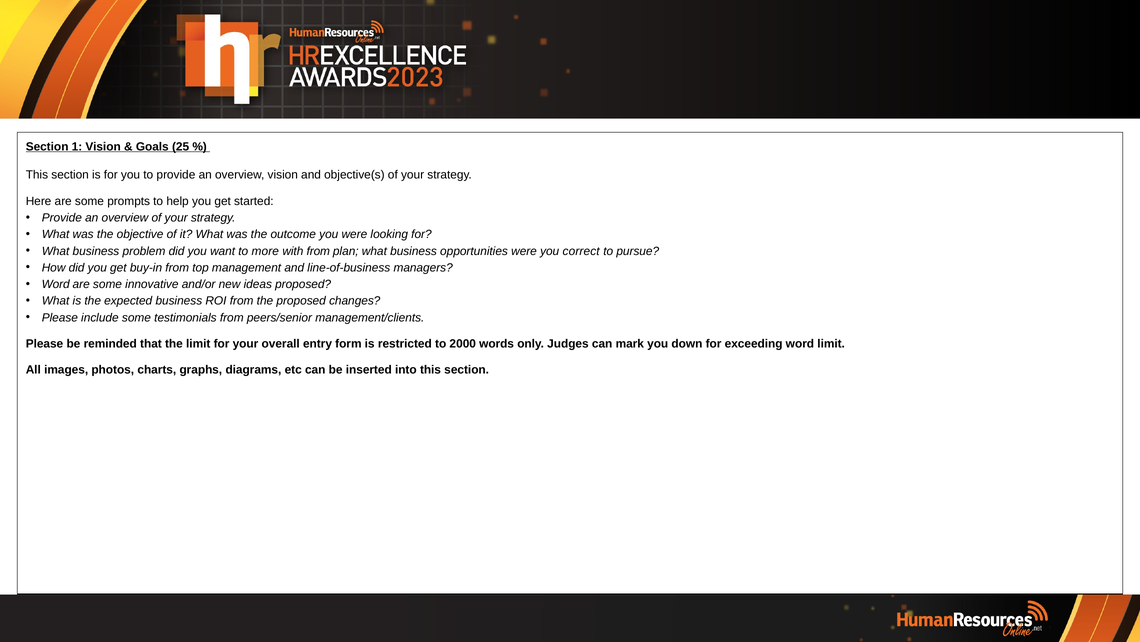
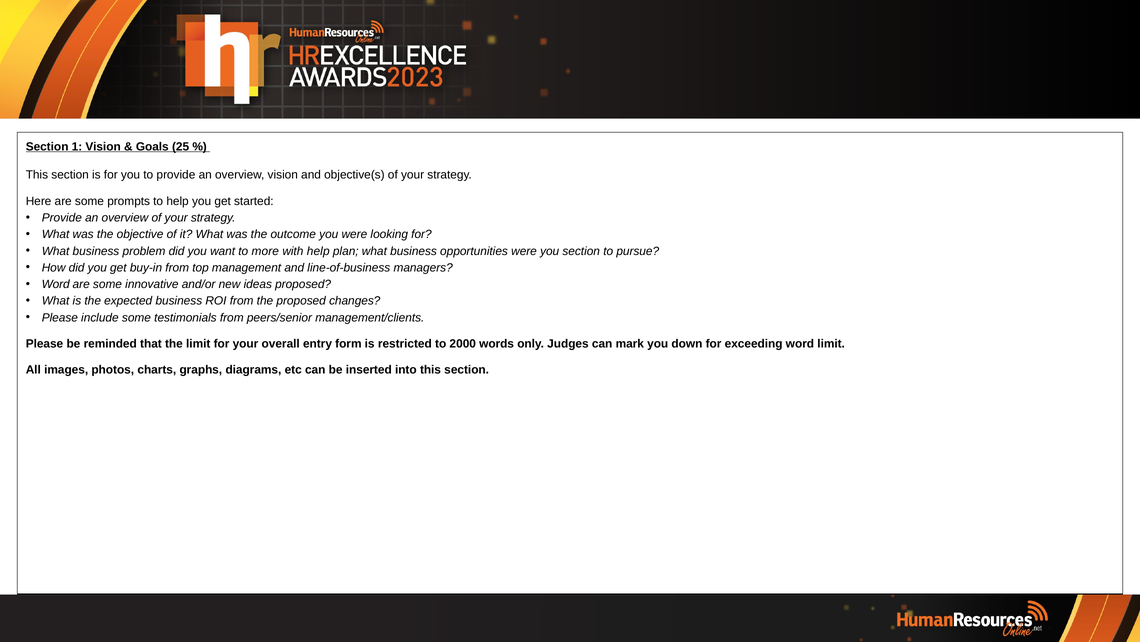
with from: from -> help
you correct: correct -> section
